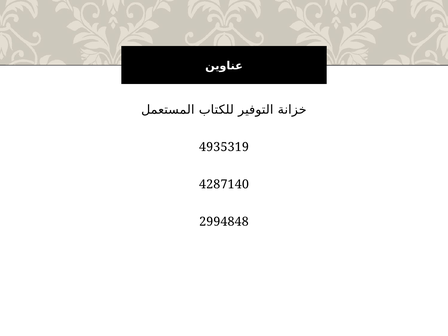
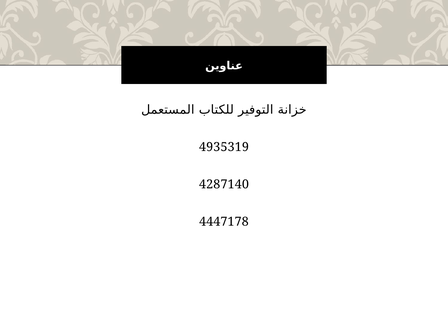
2994848: 2994848 -> 4447178
